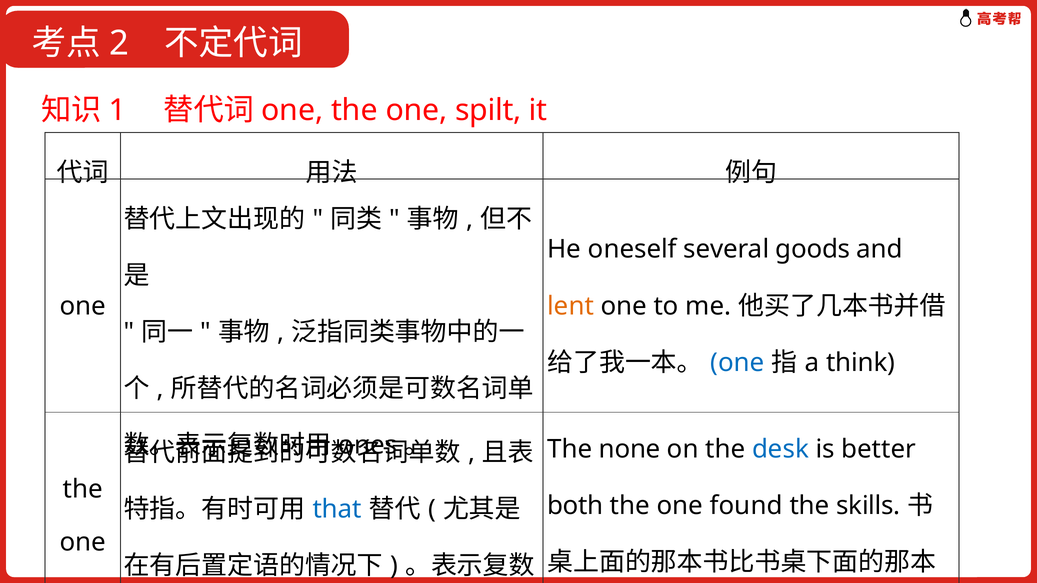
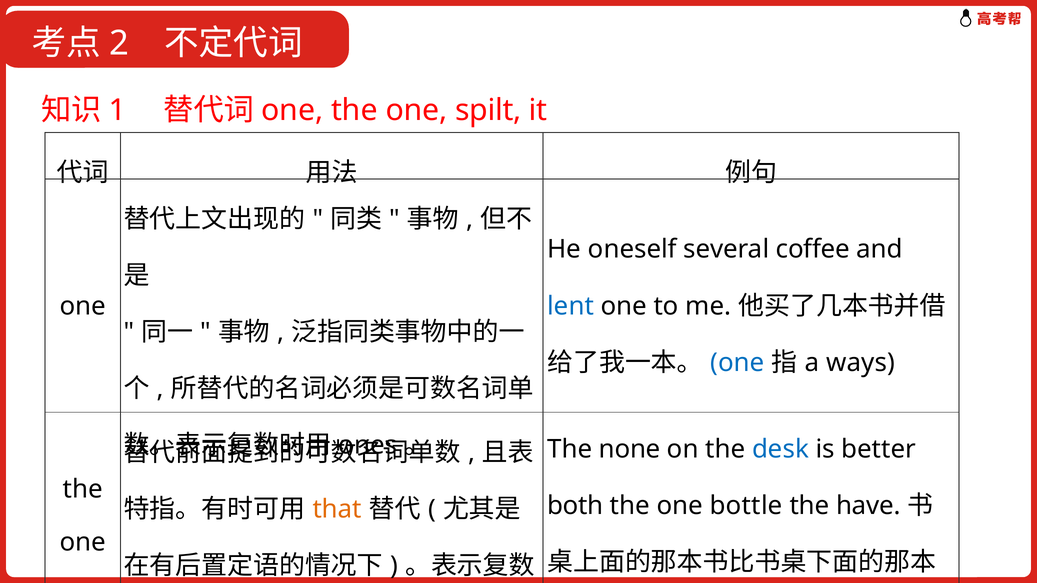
goods: goods -> coffee
lent colour: orange -> blue
think: think -> ways
found: found -> bottle
skills: skills -> have
that colour: blue -> orange
